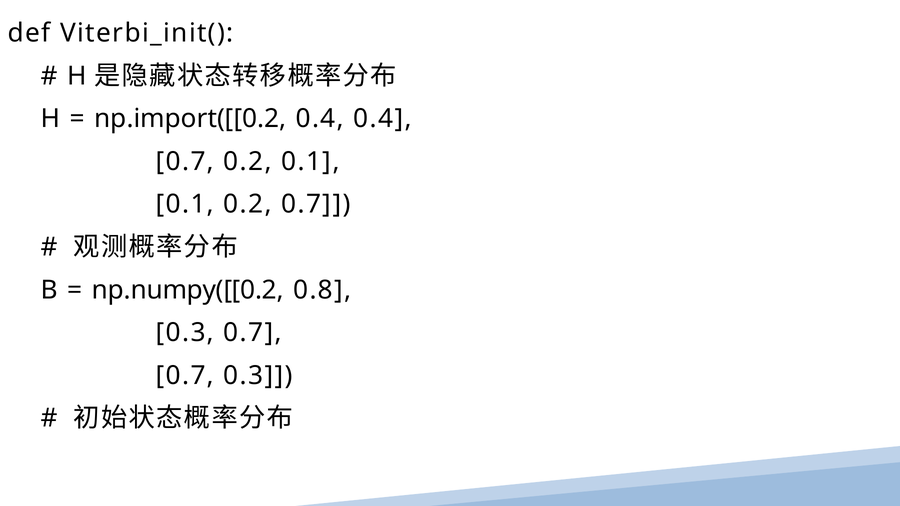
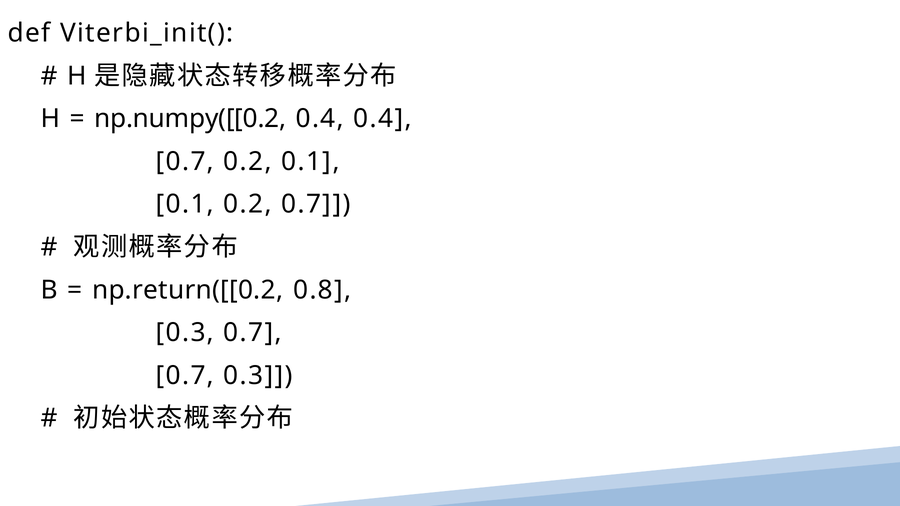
np.import([[0.2: np.import([[0.2 -> np.numpy([[0.2
np.numpy([[0.2: np.numpy([[0.2 -> np.return([[0.2
